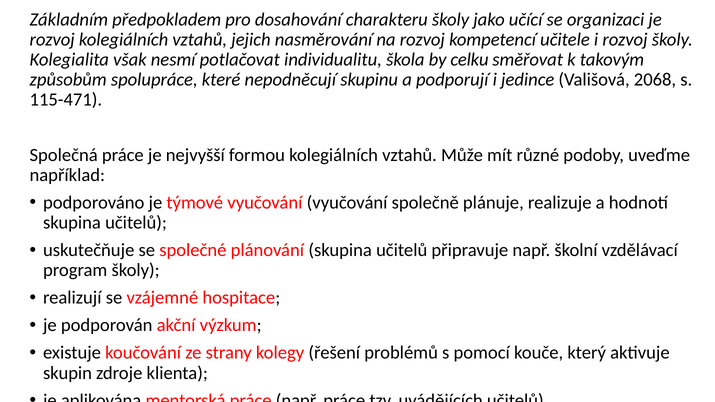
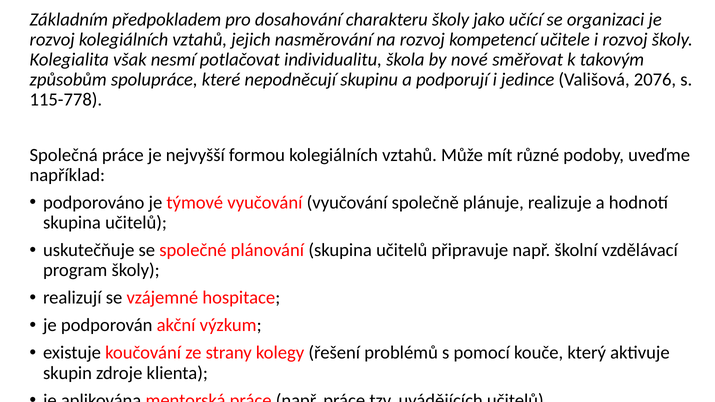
celku: celku -> nové
2068: 2068 -> 2076
115-471: 115-471 -> 115-778
